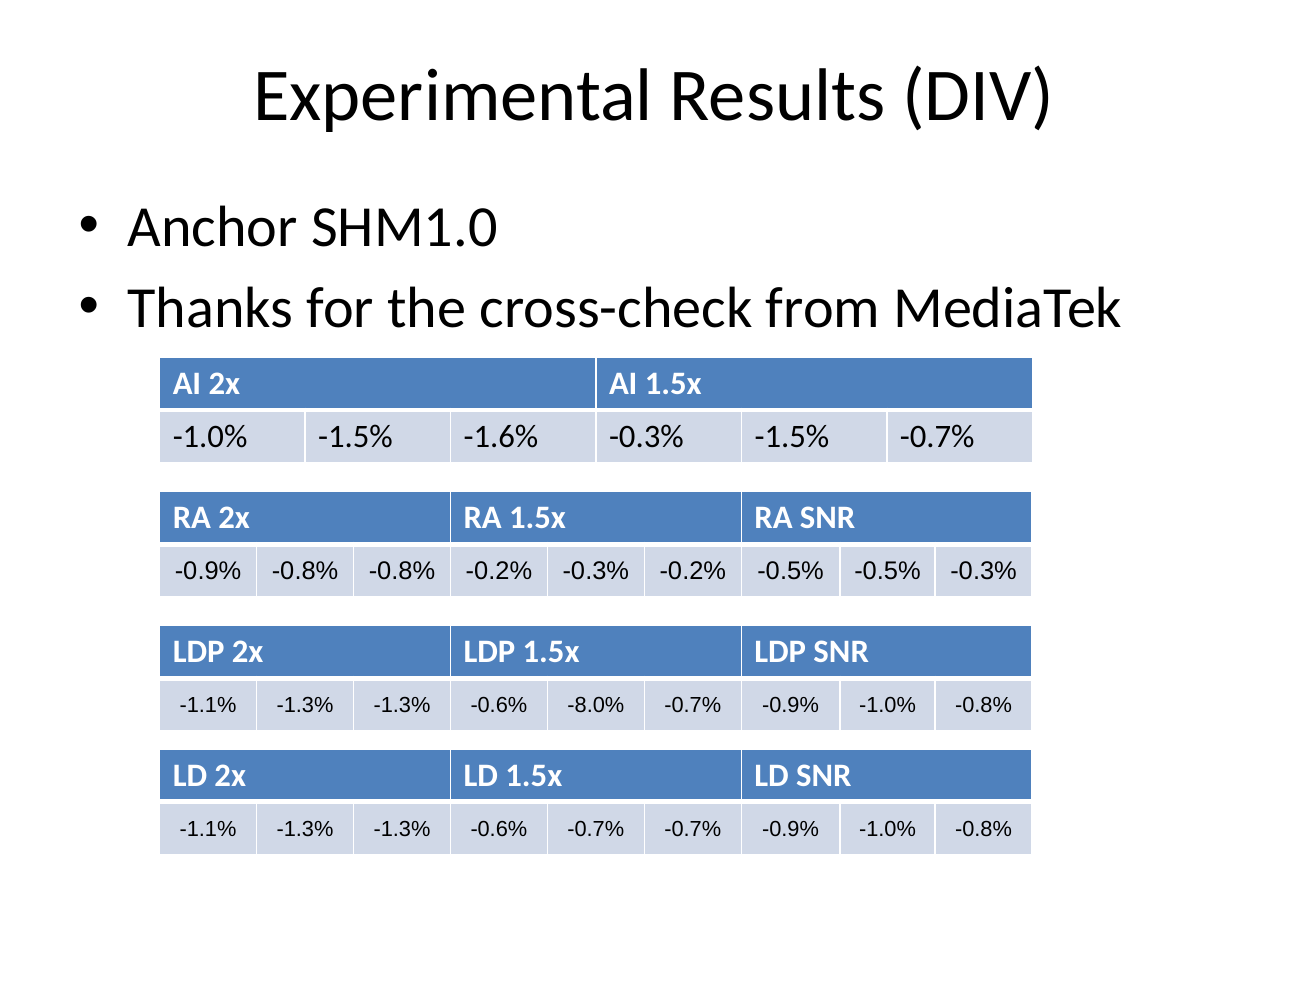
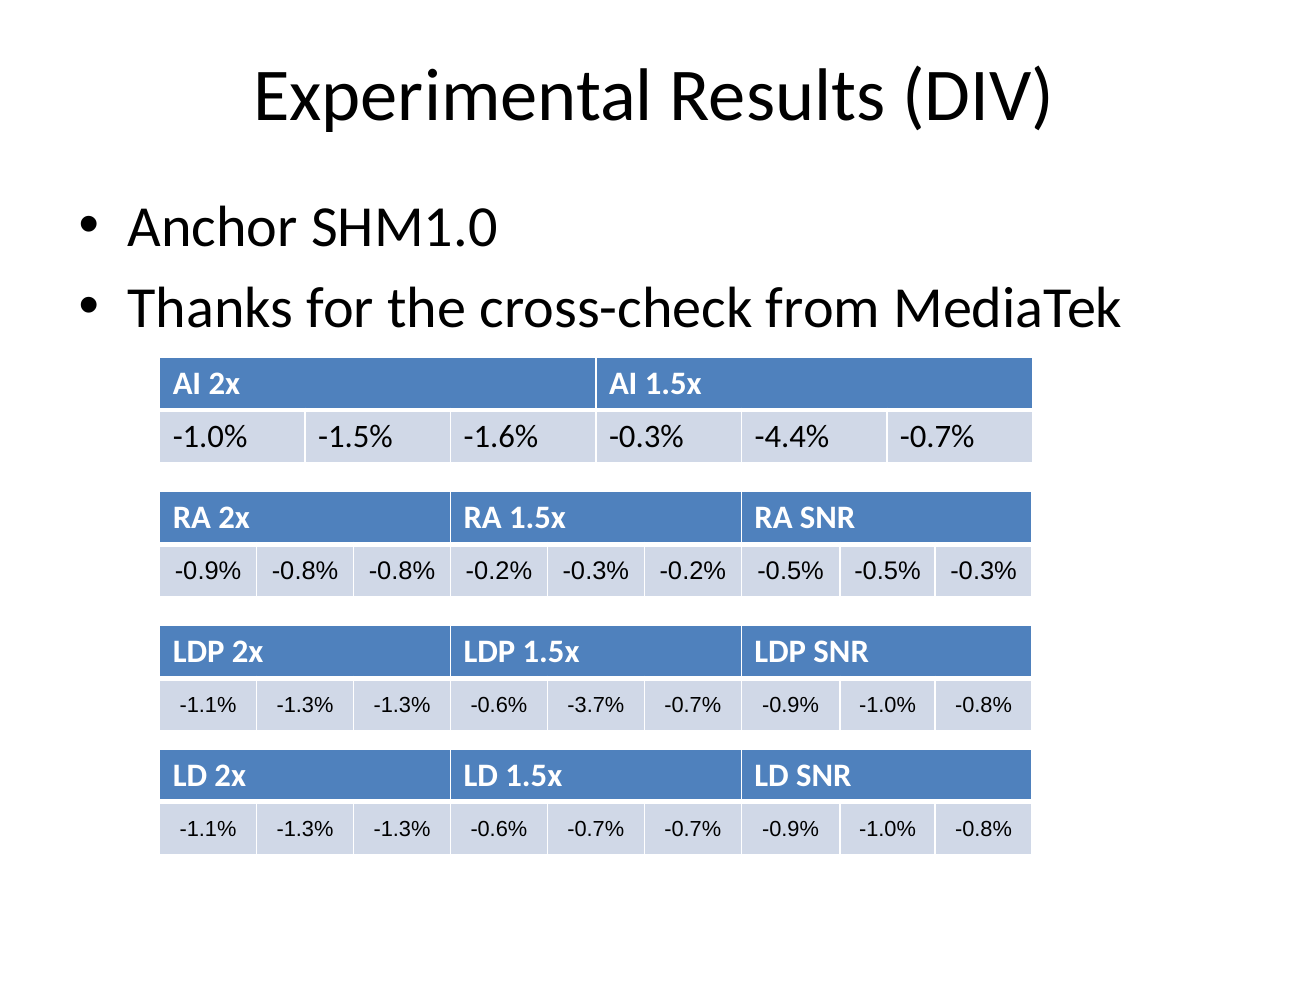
-0.3% -1.5%: -1.5% -> -4.4%
-8.0%: -8.0% -> -3.7%
